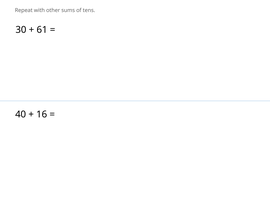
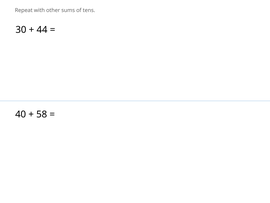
61: 61 -> 44
16: 16 -> 58
